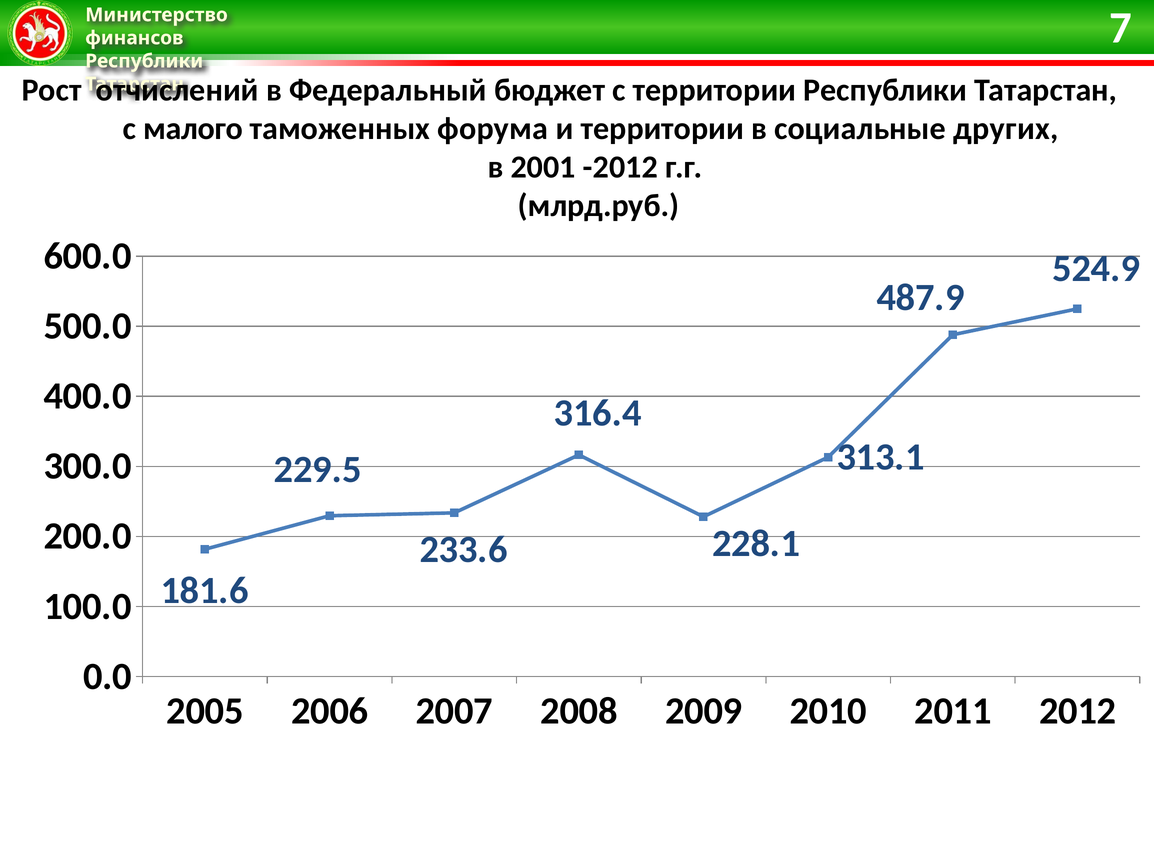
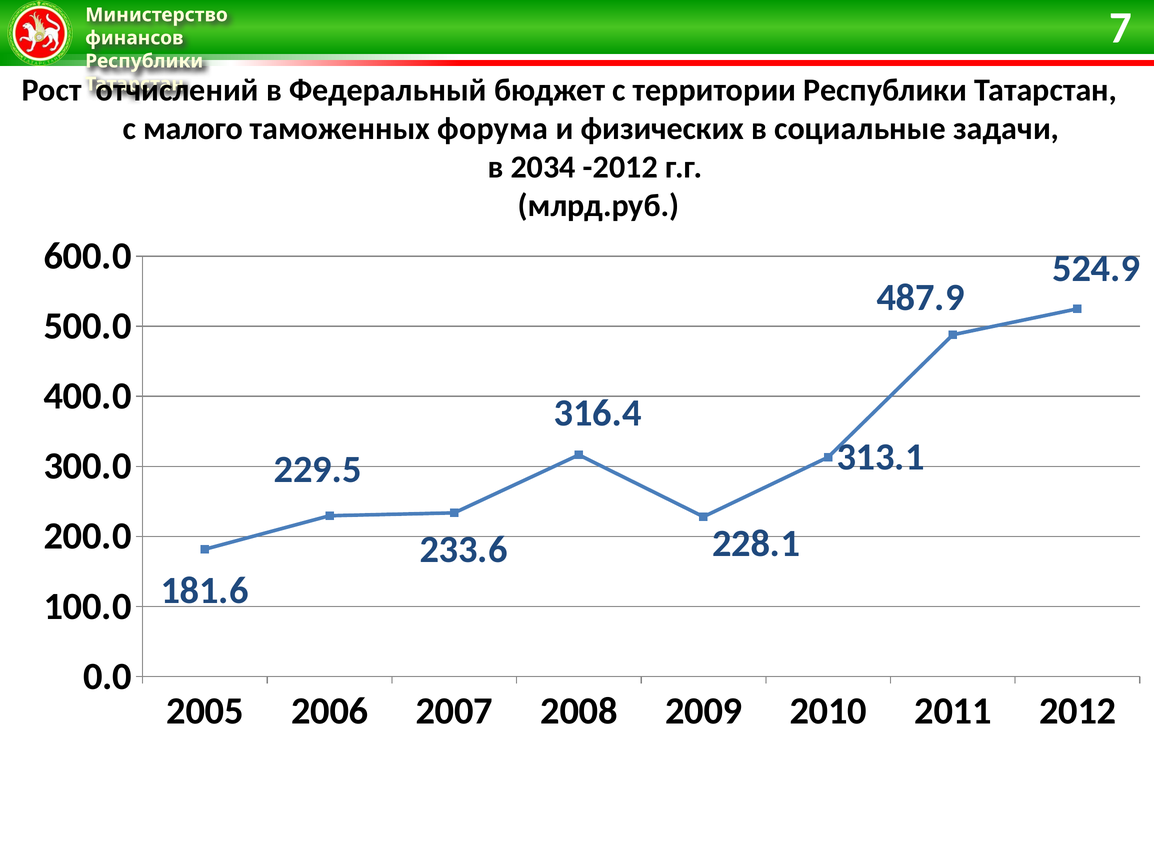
и территории: территории -> физических
других: других -> задачи
2001: 2001 -> 2034
